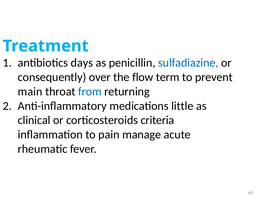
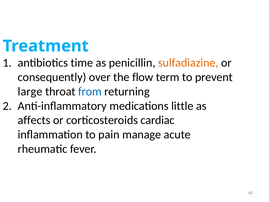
days: days -> time
sulfadiazine colour: blue -> orange
main: main -> large
clinical: clinical -> affects
criteria: criteria -> cardiac
